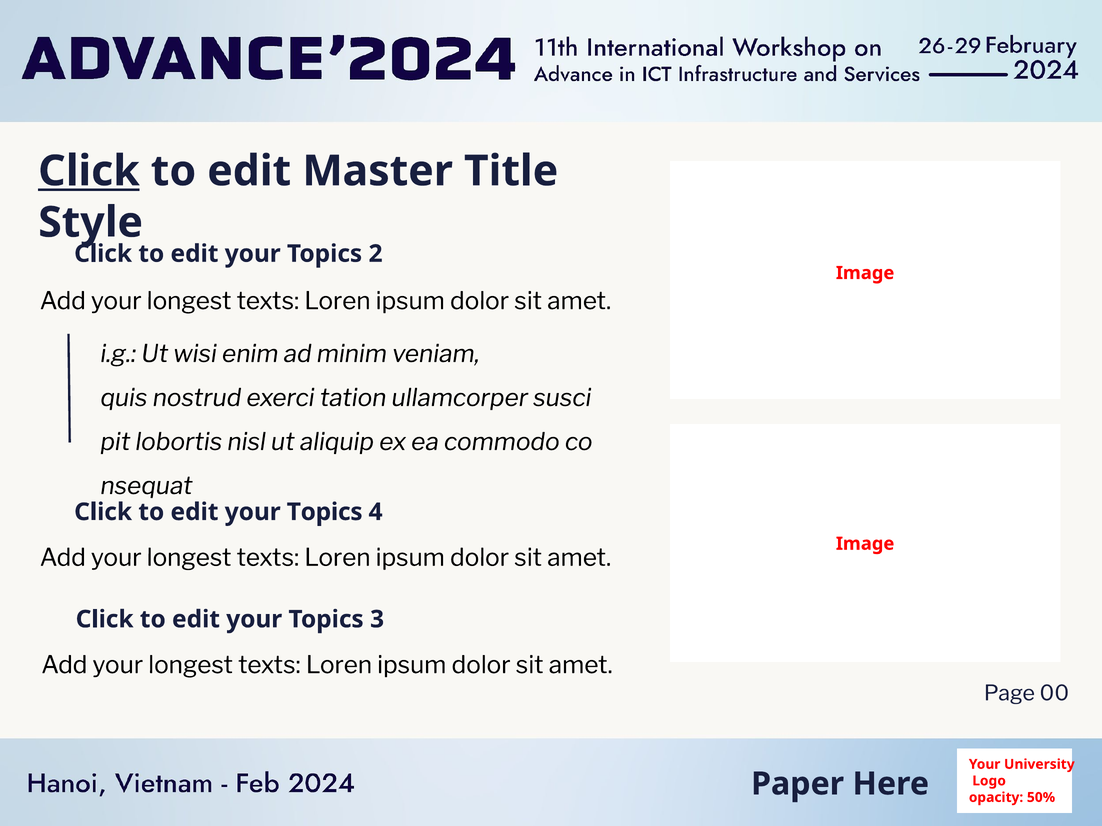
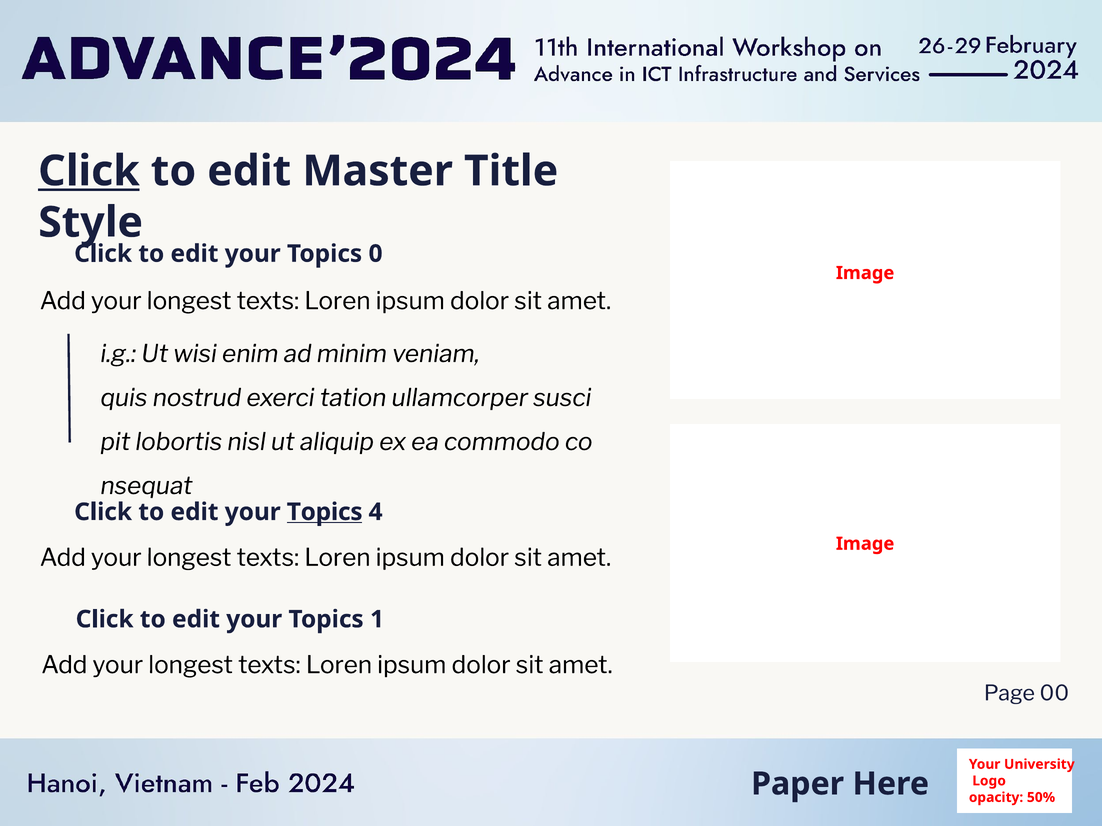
2: 2 -> 0
Topics at (325, 512) underline: none -> present
3: 3 -> 1
